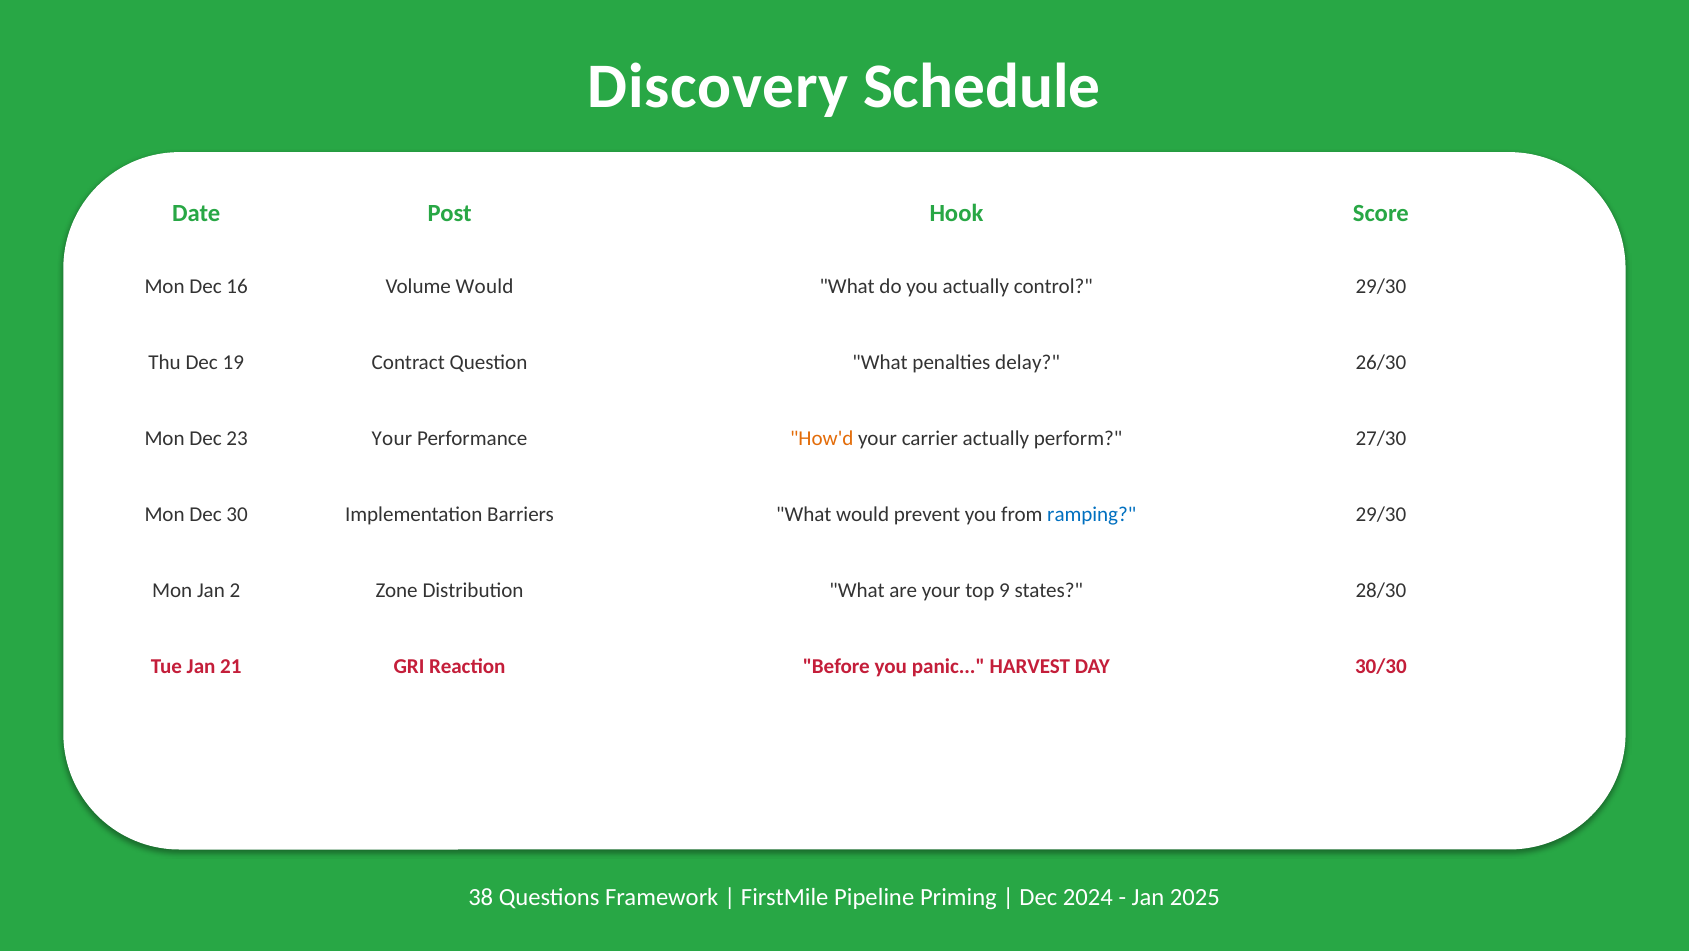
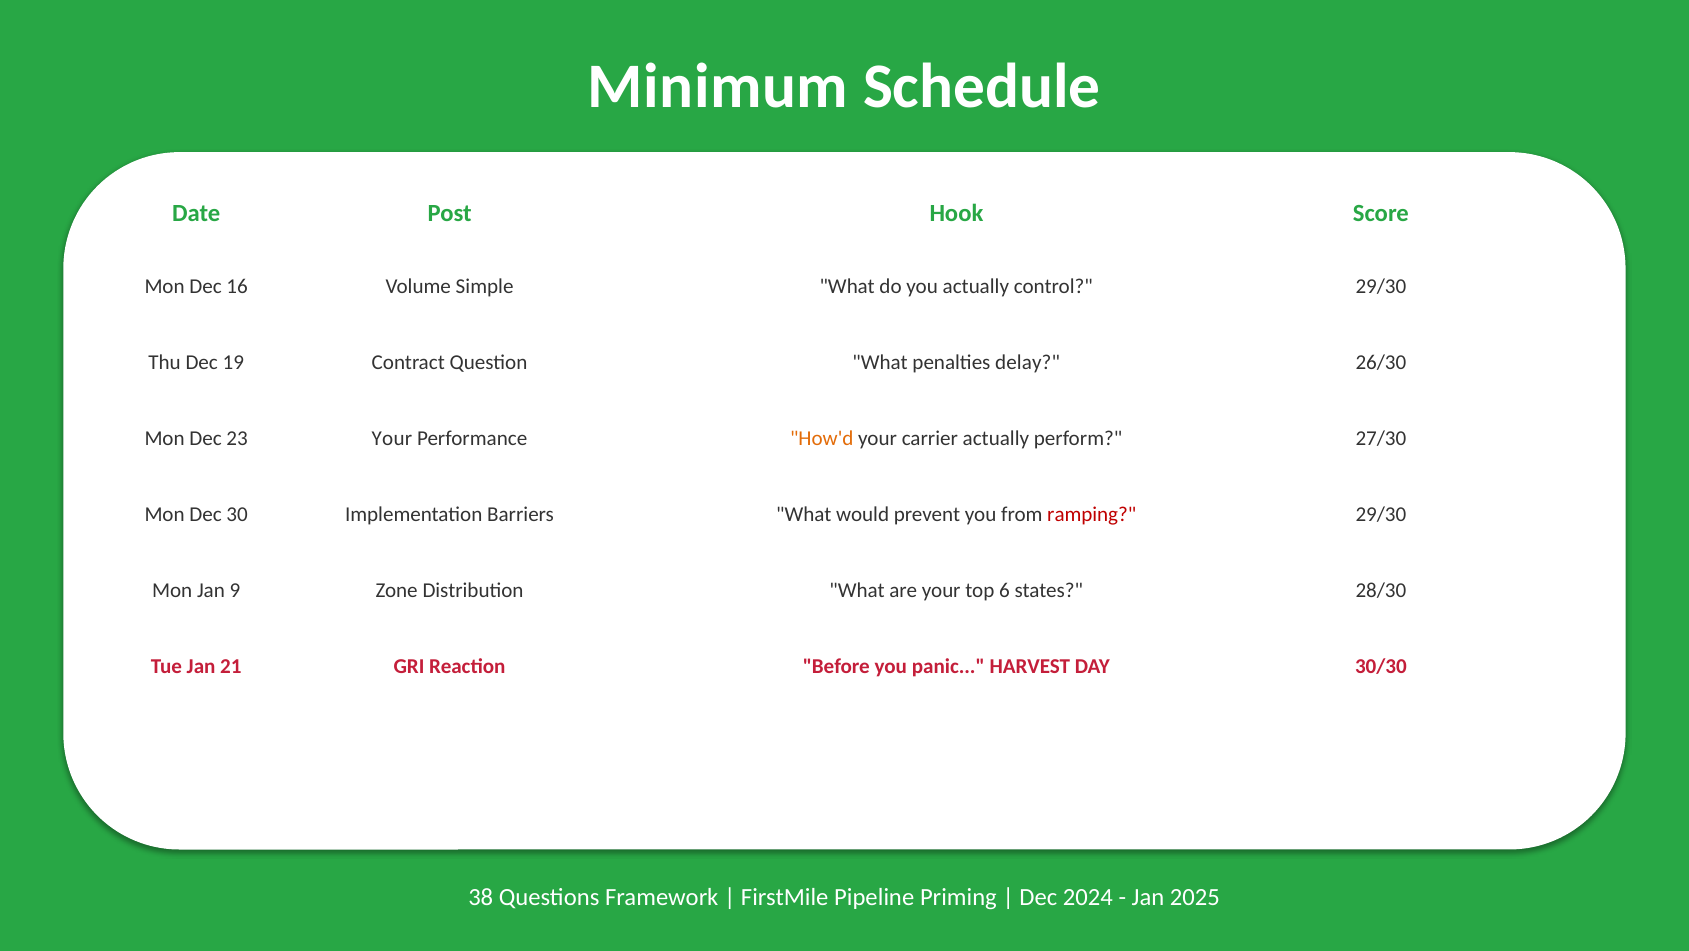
Discovery: Discovery -> Minimum
Volume Would: Would -> Simple
ramping colour: blue -> red
2: 2 -> 9
9: 9 -> 6
